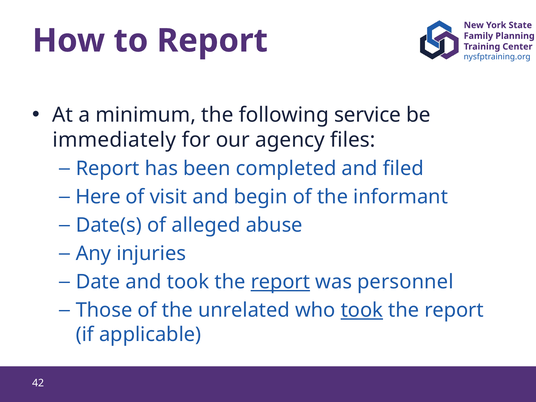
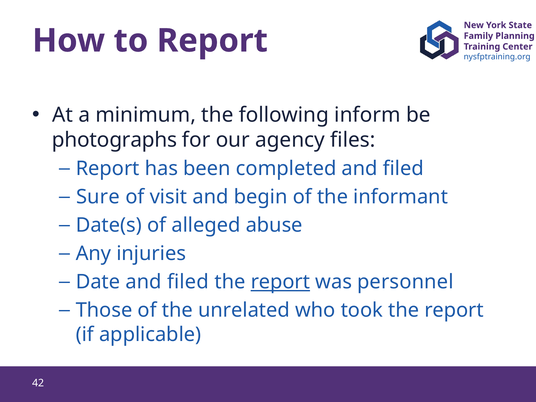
service: service -> inform
immediately: immediately -> photographs
Here: Here -> Sure
Date and took: took -> filed
took at (362, 310) underline: present -> none
